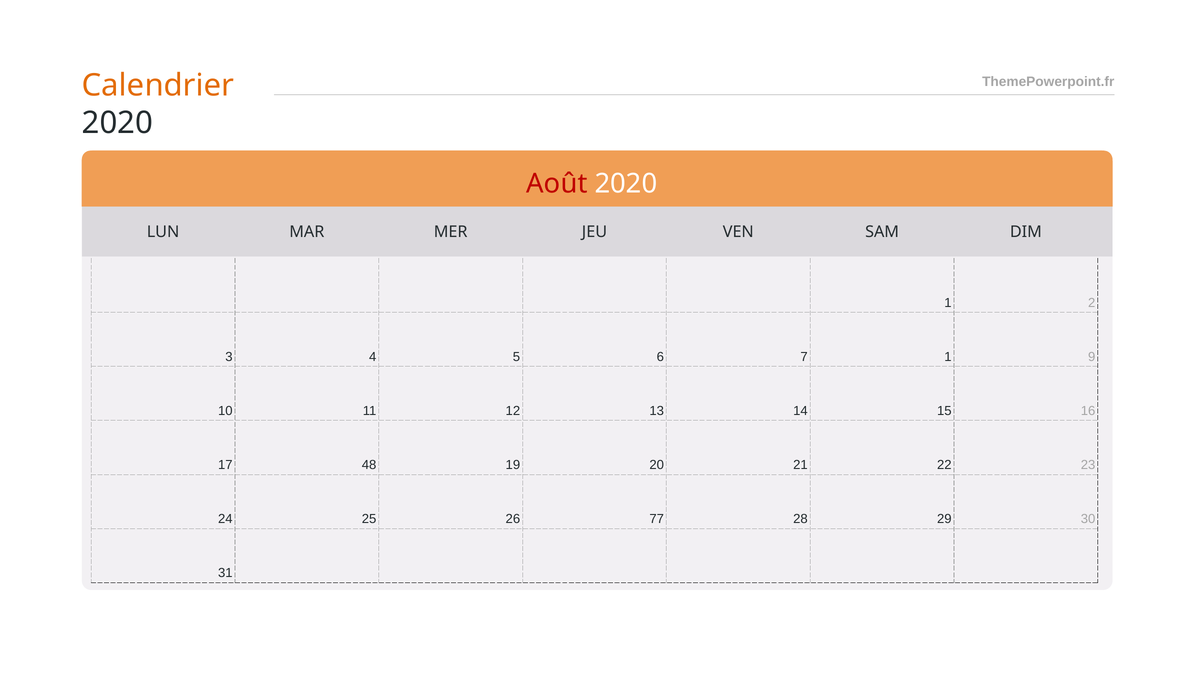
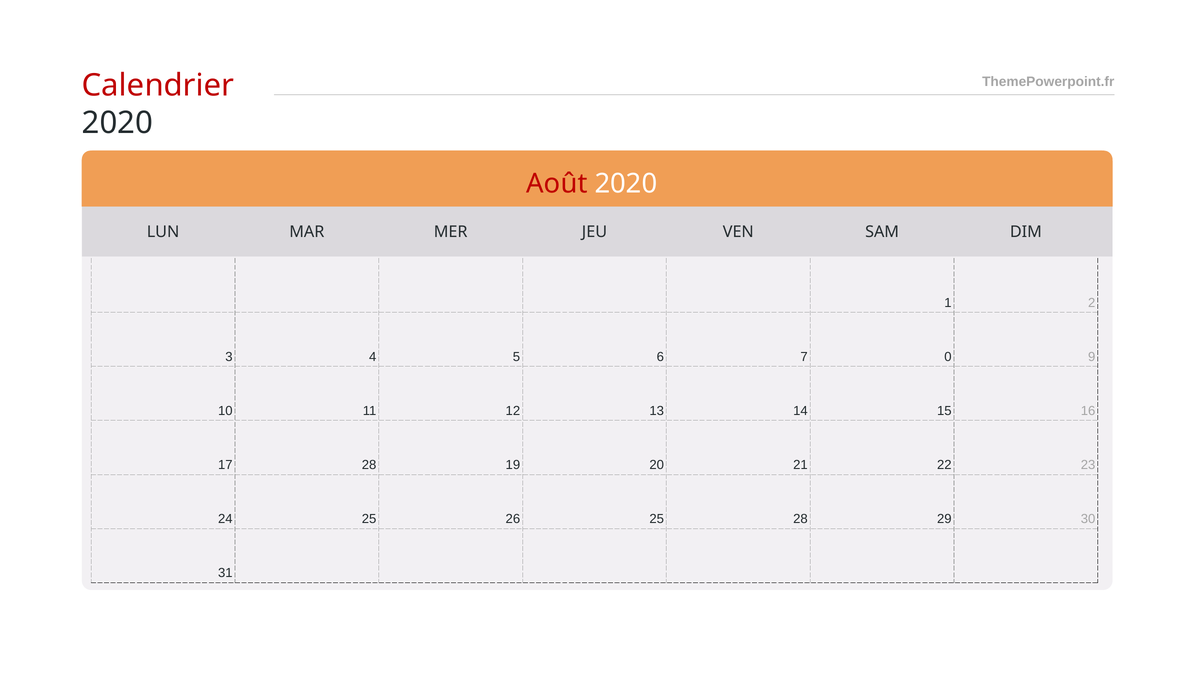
Calendrier colour: orange -> red
7 1: 1 -> 0
17 48: 48 -> 28
26 77: 77 -> 25
